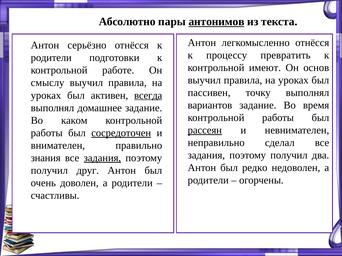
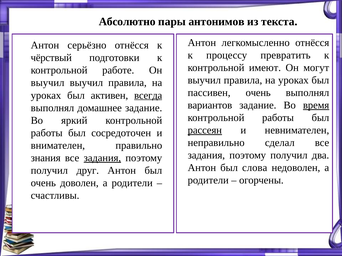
антонимов underline: present -> none
родители at (51, 58): родители -> чёрствый
основ: основ -> могут
смыслу at (48, 83): смыслу -> выучил
пассивен точку: точку -> очень
время underline: none -> present
каком: каком -> яркий
сосредоточен underline: present -> none
редко: редко -> слова
